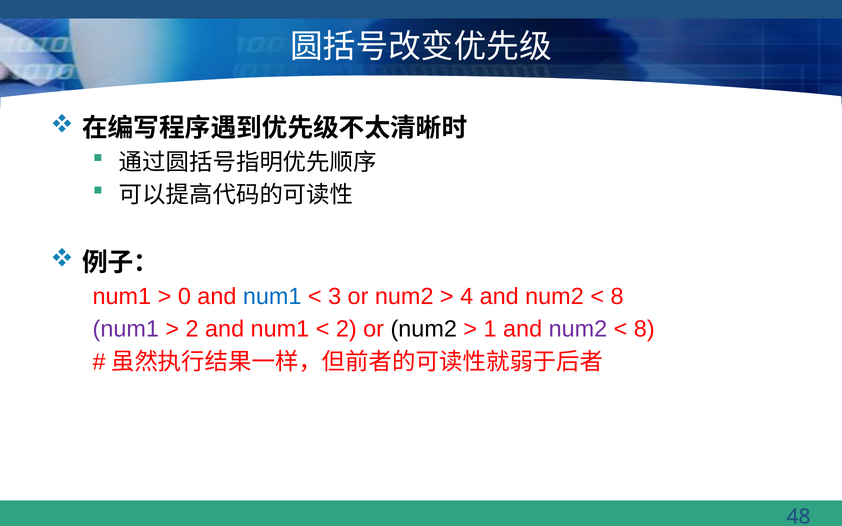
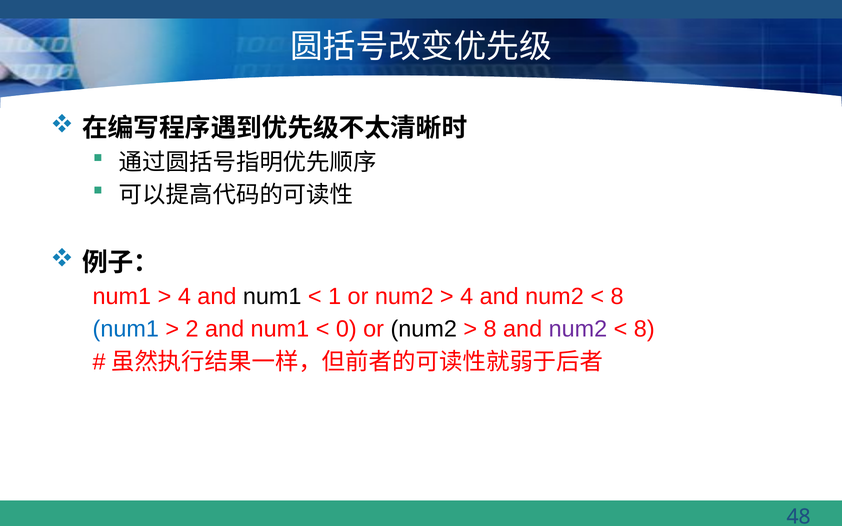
0 at (184, 297): 0 -> 4
num1 at (272, 297) colour: blue -> black
3: 3 -> 1
num1 at (126, 329) colour: purple -> blue
2 at (346, 329): 2 -> 0
1 at (490, 329): 1 -> 8
